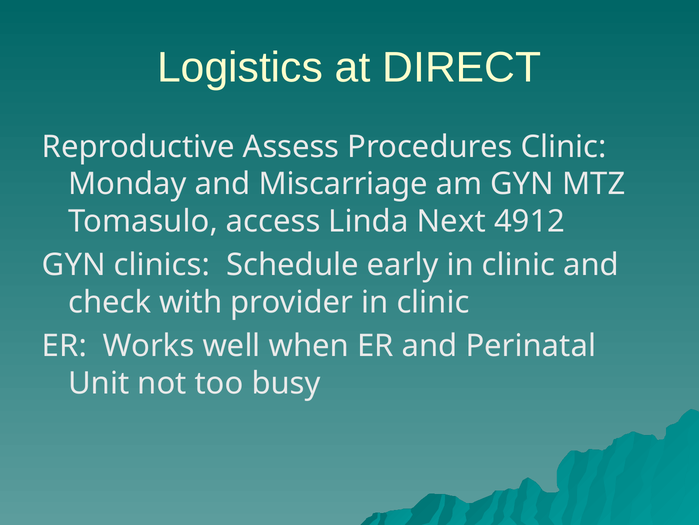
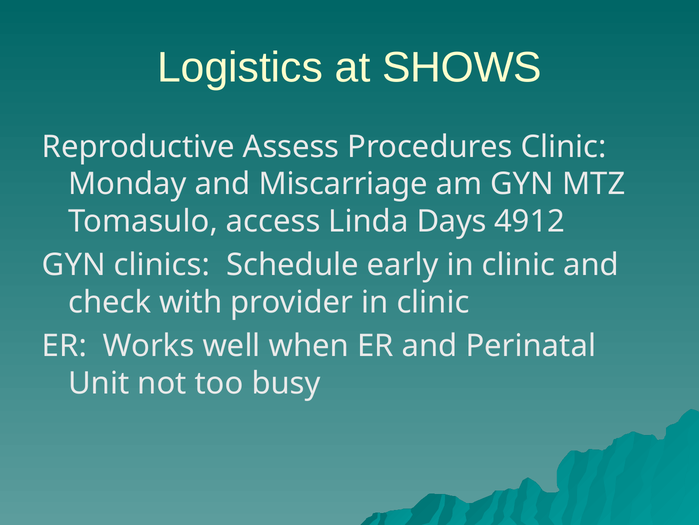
DIRECT: DIRECT -> SHOWS
Next: Next -> Days
